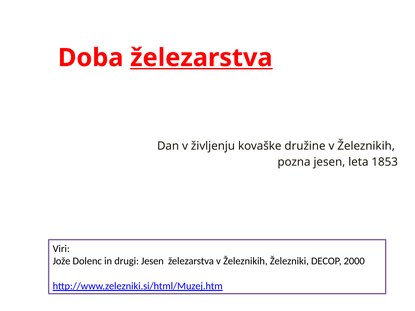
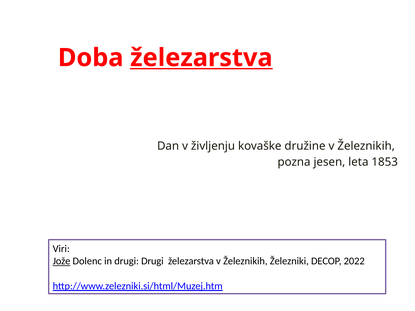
Jože underline: none -> present
drugi Jesen: Jesen -> Drugi
2000: 2000 -> 2022
